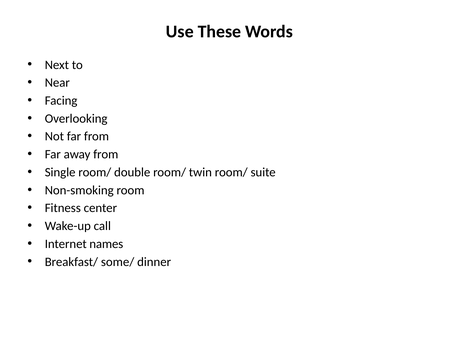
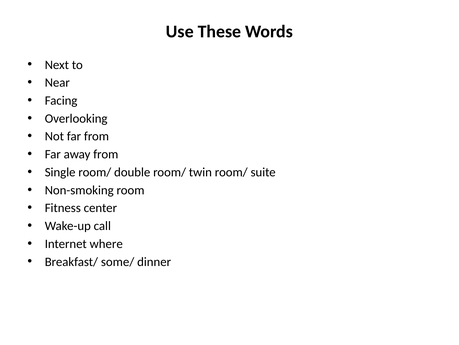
names: names -> where
